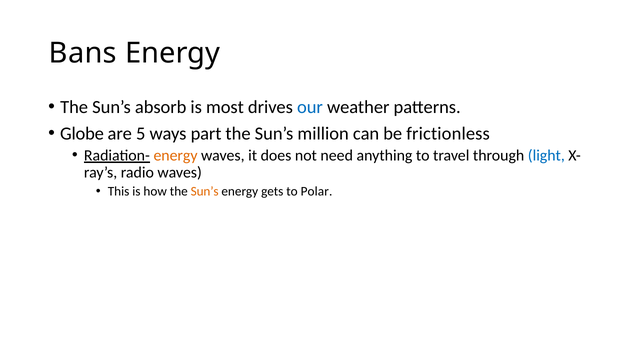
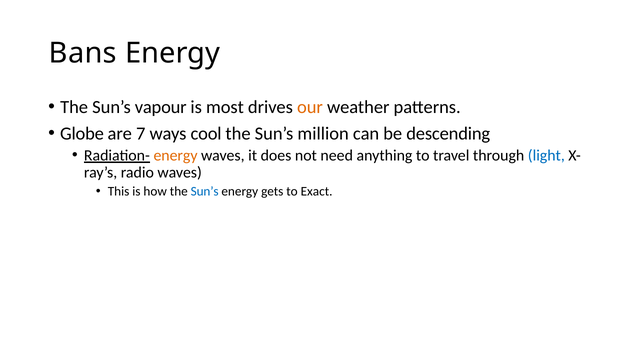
absorb: absorb -> vapour
our colour: blue -> orange
5: 5 -> 7
part: part -> cool
frictionless: frictionless -> descending
Sun’s at (205, 192) colour: orange -> blue
Polar: Polar -> Exact
